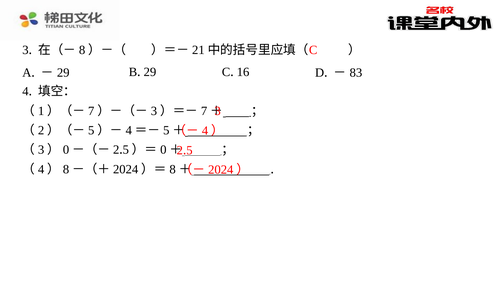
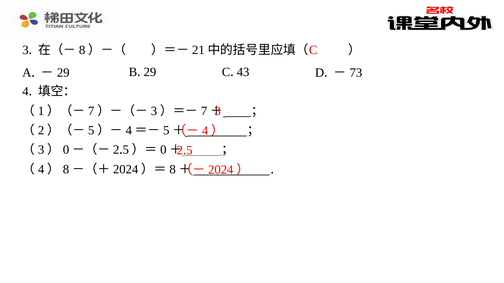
16: 16 -> 43
83: 83 -> 73
